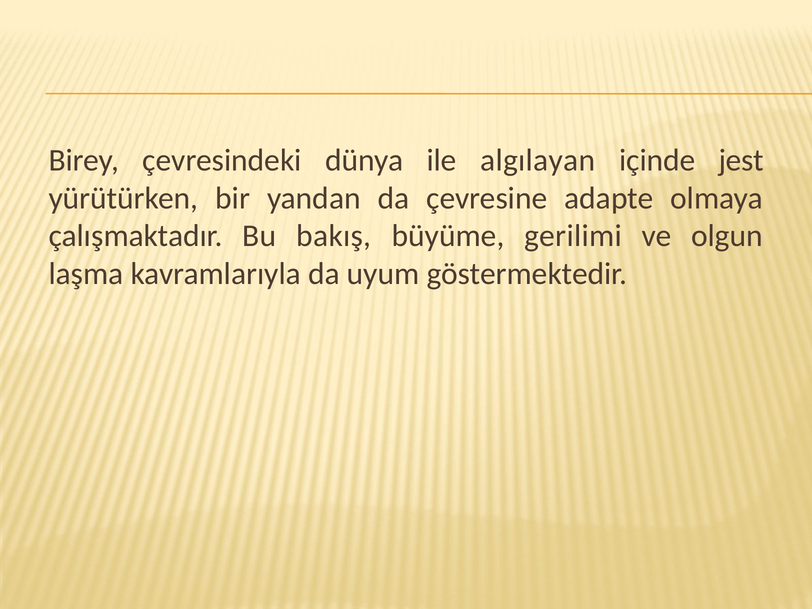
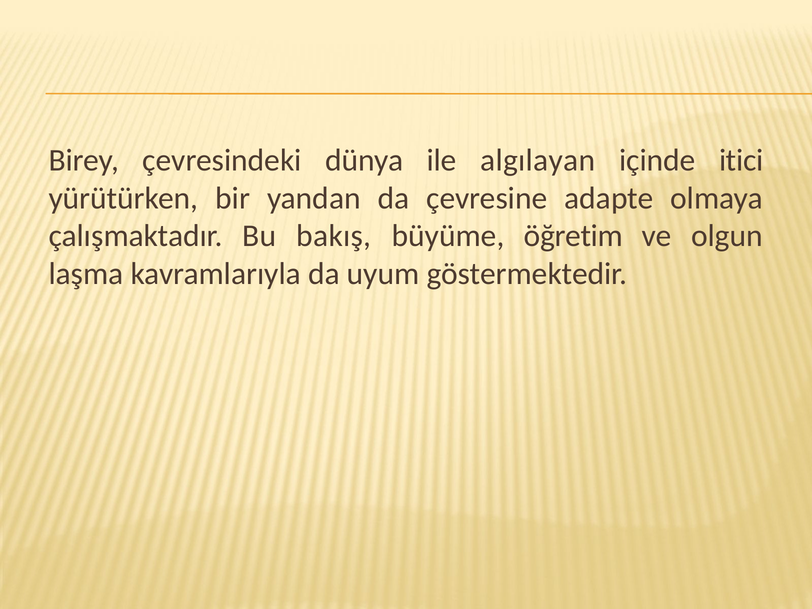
jest: jest -> itici
gerilimi: gerilimi -> öğretim
